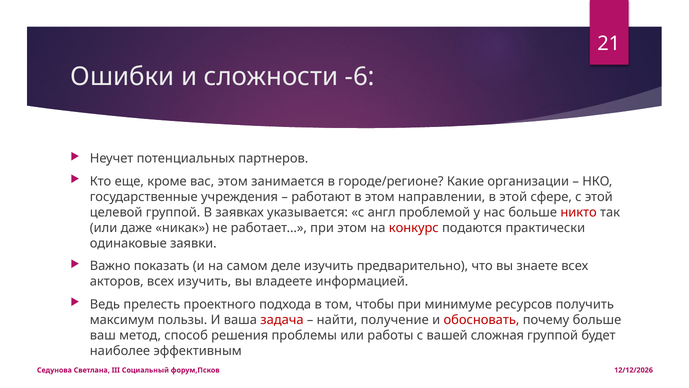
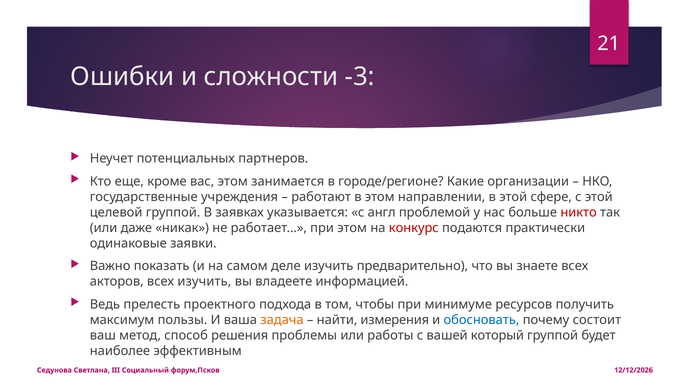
-6: -6 -> -3
задача colour: red -> orange
получение: получение -> измерения
обосновать colour: red -> blue
почему больше: больше -> состоит
сложная: сложная -> который
